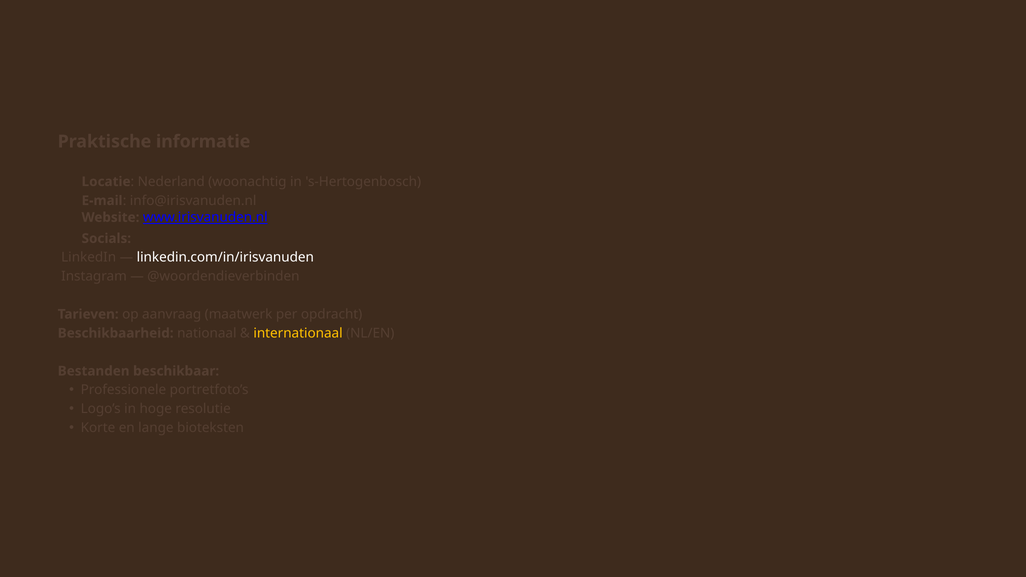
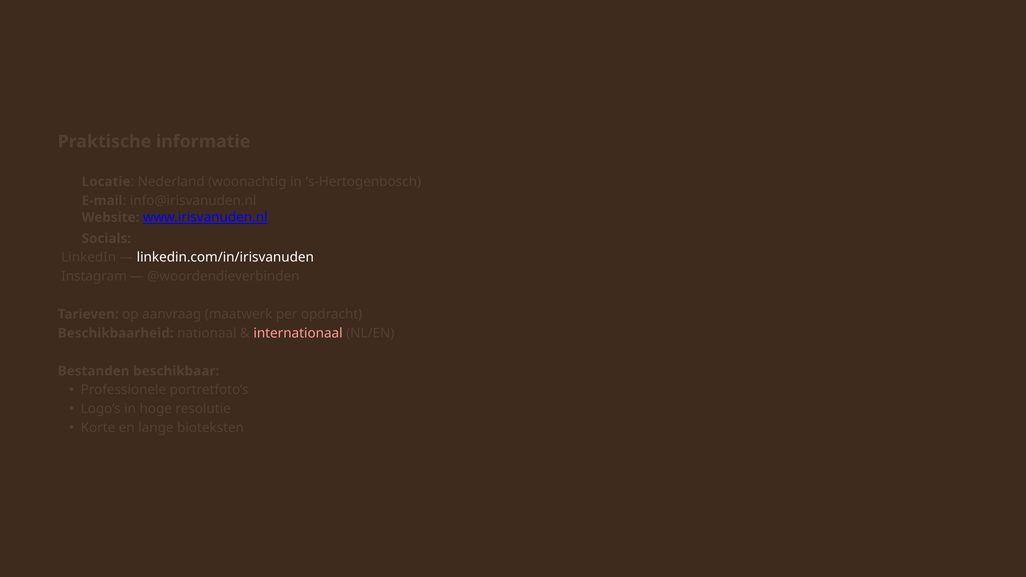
internationaal colour: yellow -> pink
